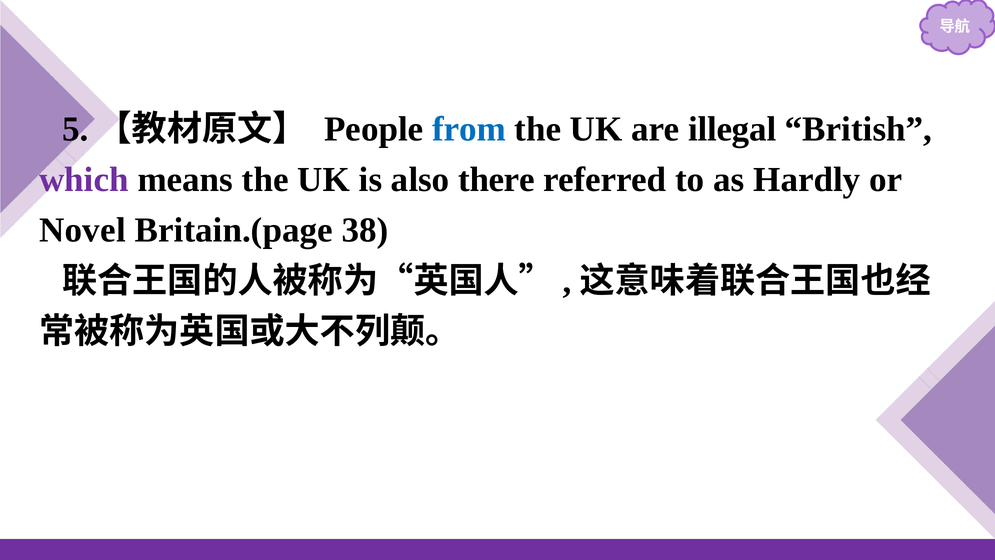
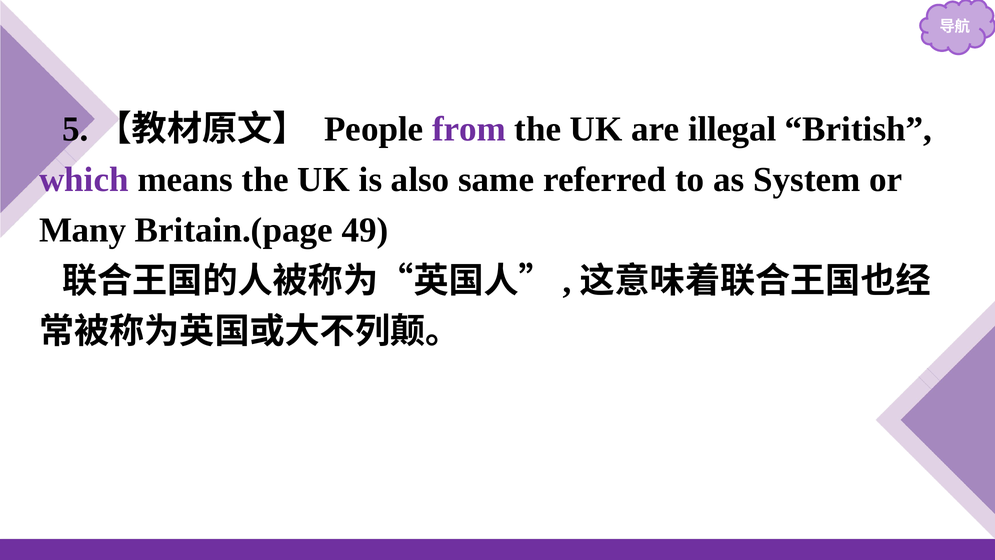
from colour: blue -> purple
there: there -> same
Hardly: Hardly -> System
Novel: Novel -> Many
38: 38 -> 49
